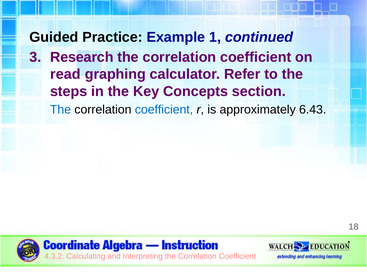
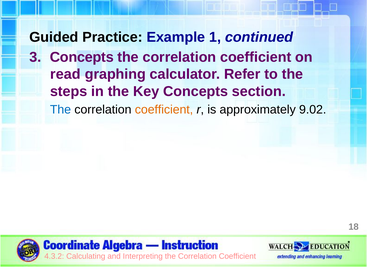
Research at (82, 57): Research -> Concepts
coefficient at (164, 110) colour: blue -> orange
6.43: 6.43 -> 9.02
